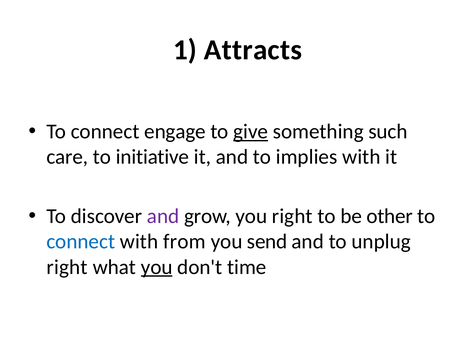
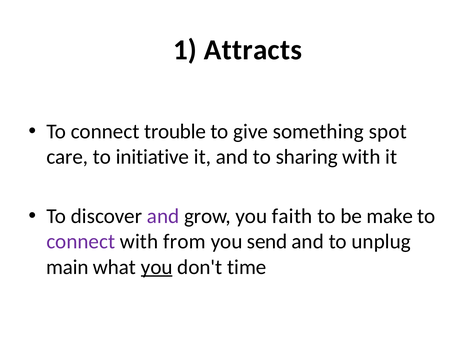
engage: engage -> trouble
give underline: present -> none
such: such -> spot
implies: implies -> sharing
you right: right -> faith
other: other -> make
connect at (81, 242) colour: blue -> purple
right at (67, 267): right -> main
